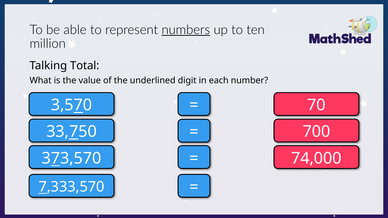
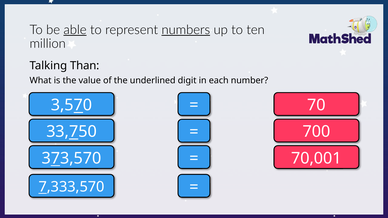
able underline: none -> present
Total: Total -> Than
74,000: 74,000 -> 70,001
